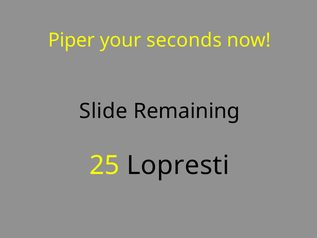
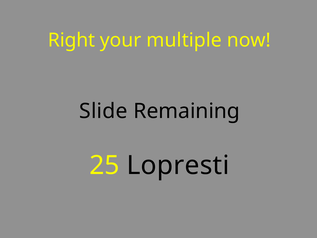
Piper: Piper -> Right
seconds: seconds -> multiple
